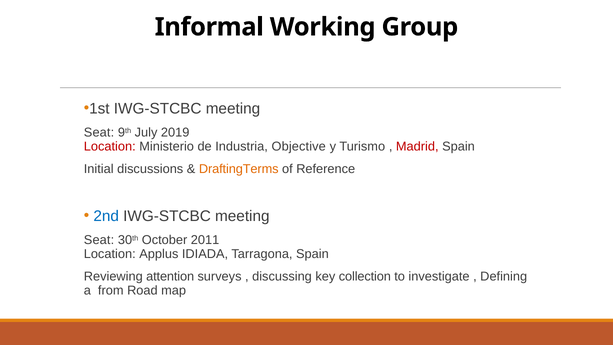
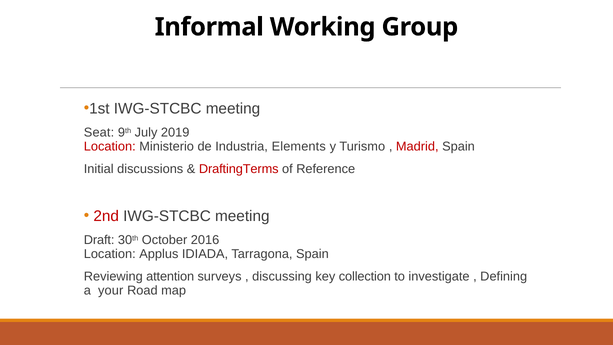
Objective: Objective -> Elements
DraftingTerms colour: orange -> red
2nd colour: blue -> red
Seat at (99, 240): Seat -> Draft
2011: 2011 -> 2016
from: from -> your
